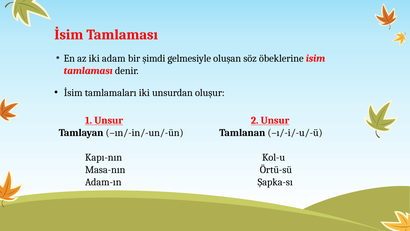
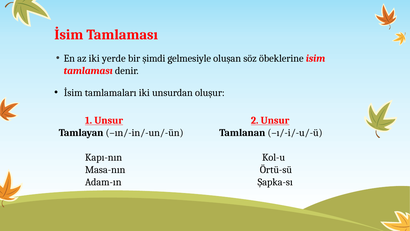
adam: adam -> yerde
